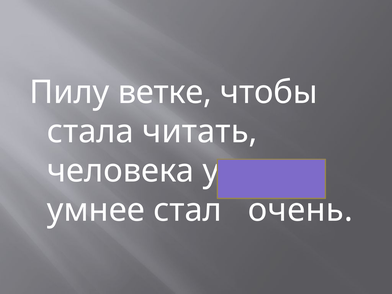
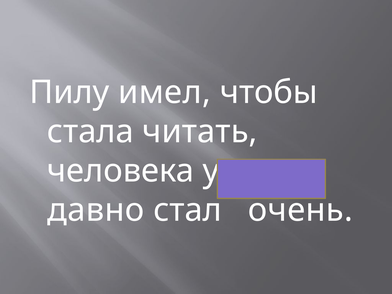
ветке: ветке -> имел
умнее: умнее -> давно
